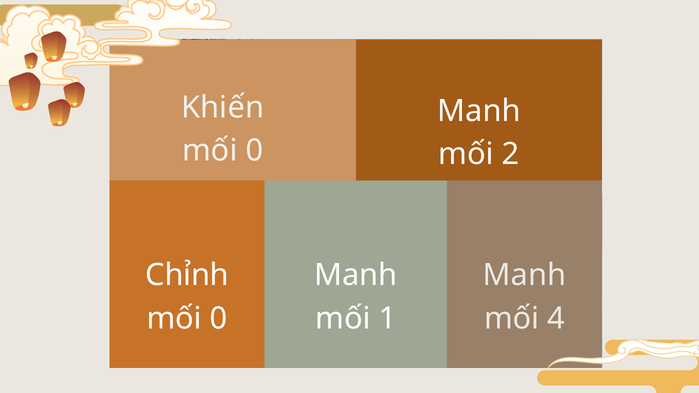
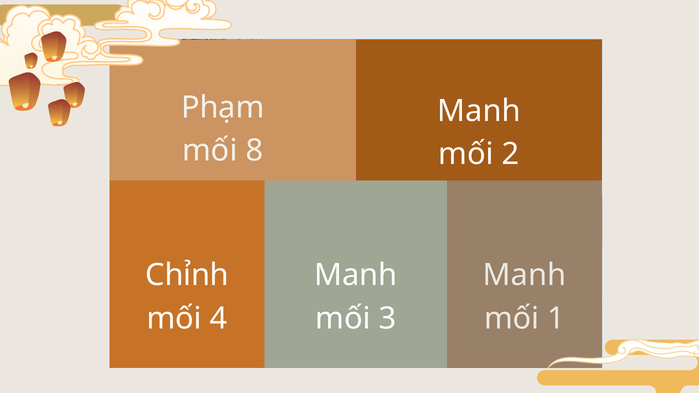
Khiến: Khiến -> Phạm
0 at (254, 151): 0 -> 8
0 at (219, 319): 0 -> 4
1: 1 -> 3
4: 4 -> 1
